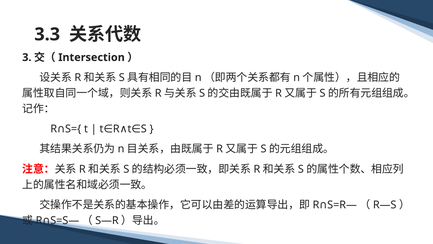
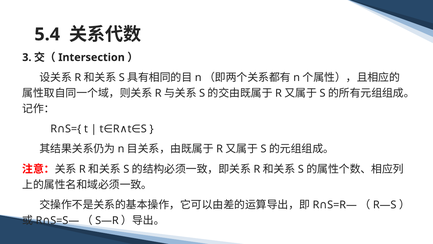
3.3: 3.3 -> 5.4
